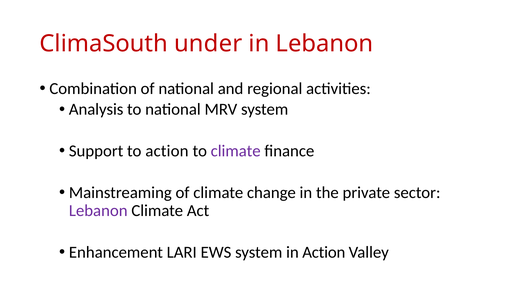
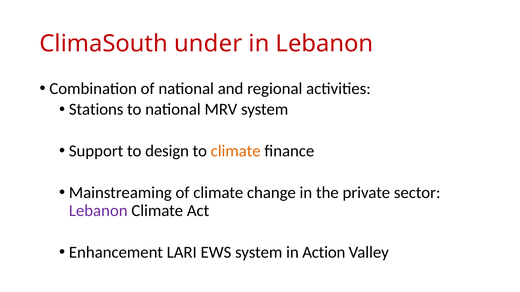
Analysis: Analysis -> Stations
to action: action -> design
climate at (236, 151) colour: purple -> orange
